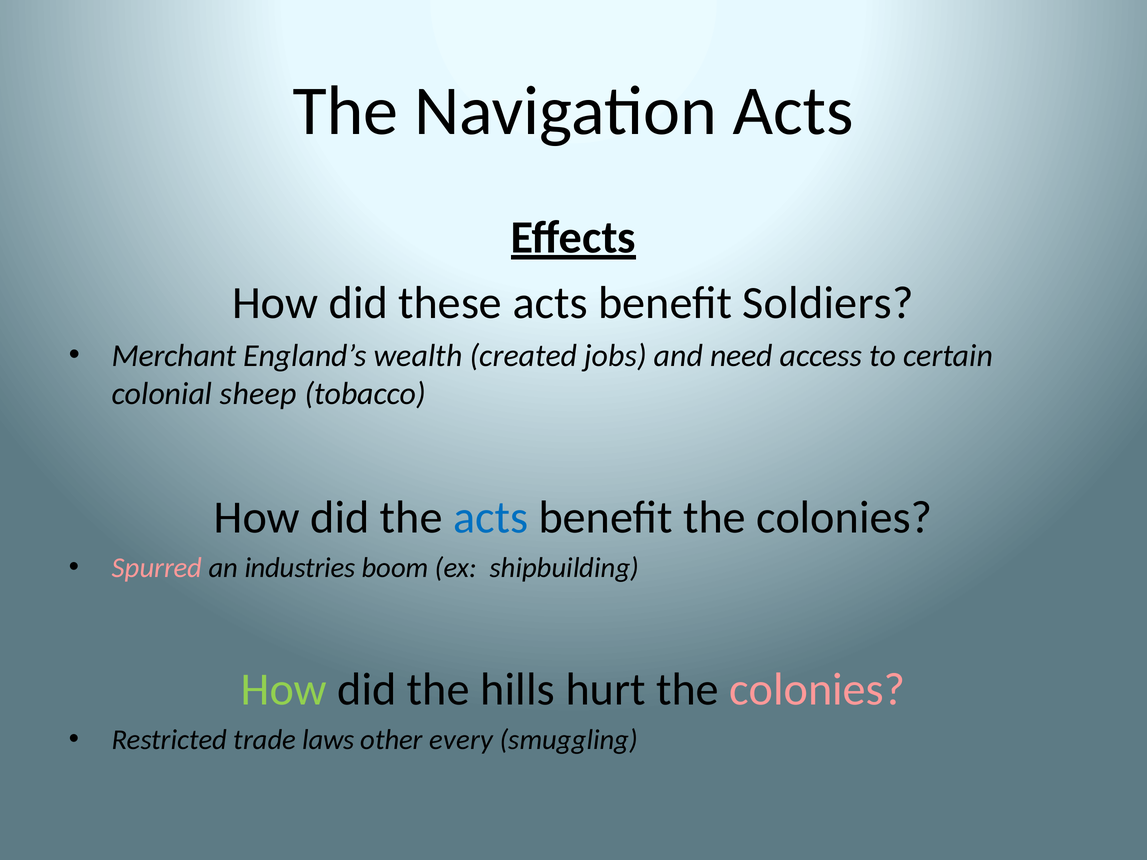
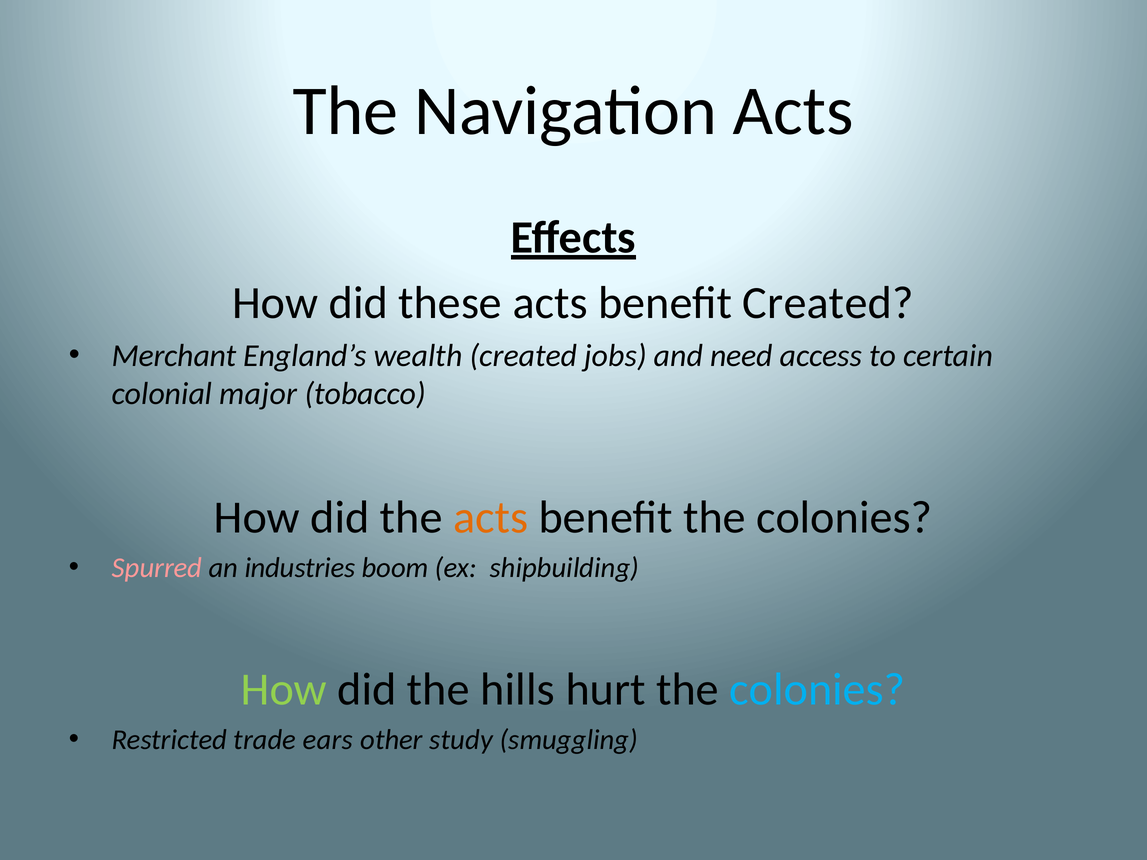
benefit Soldiers: Soldiers -> Created
sheep: sheep -> major
acts at (491, 518) colour: blue -> orange
colonies at (817, 690) colour: pink -> light blue
laws: laws -> ears
every: every -> study
